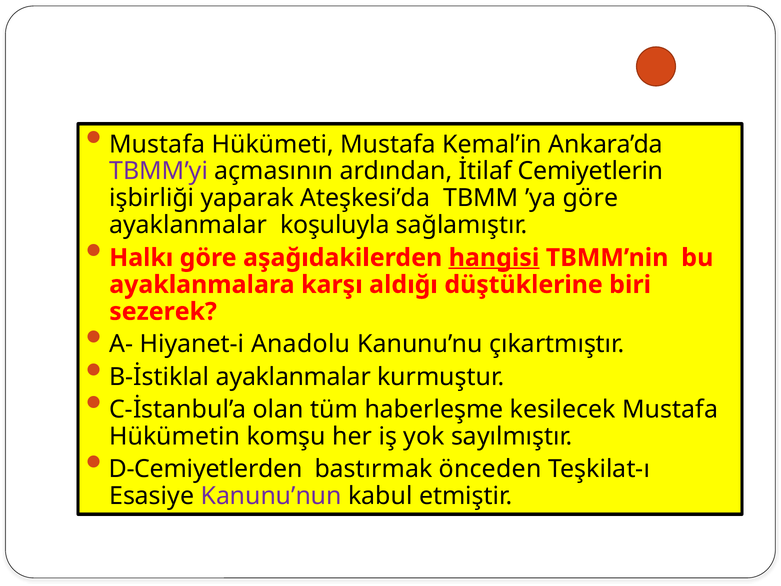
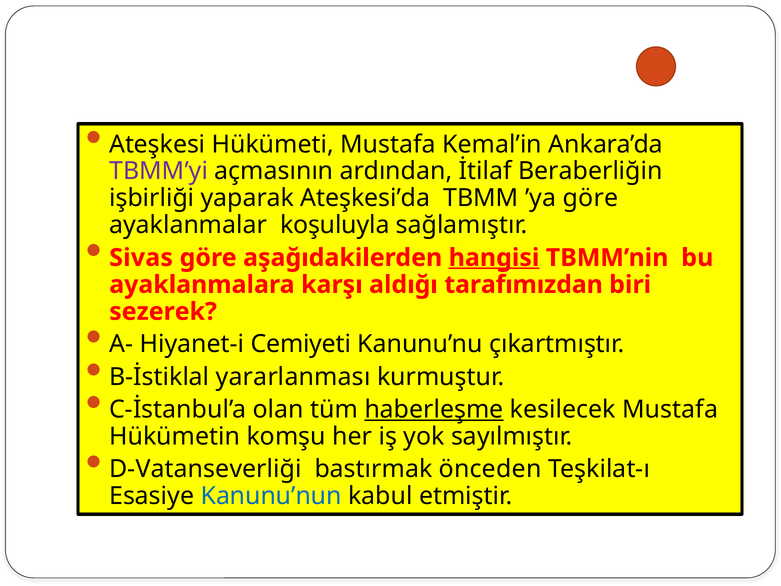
Mustafa at (157, 144): Mustafa -> Ateşkesi
Cemiyetlerin: Cemiyetlerin -> Beraberliğin
Halkı: Halkı -> Sivas
düştüklerine: düştüklerine -> tarafımızdan
Anadolu: Anadolu -> Cemiyeti
B-İstiklal ayaklanmalar: ayaklanmalar -> yararlanması
haberleşme underline: none -> present
D-Cemiyetlerden: D-Cemiyetlerden -> D-Vatanseverliği
Kanunu’nun colour: purple -> blue
